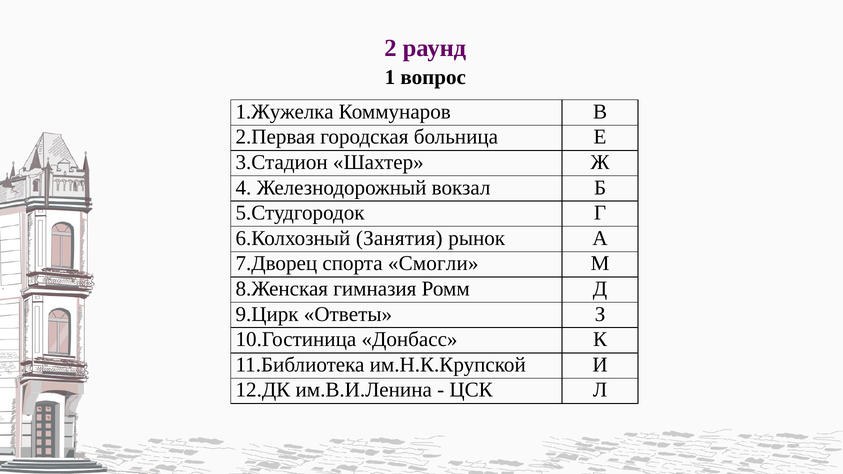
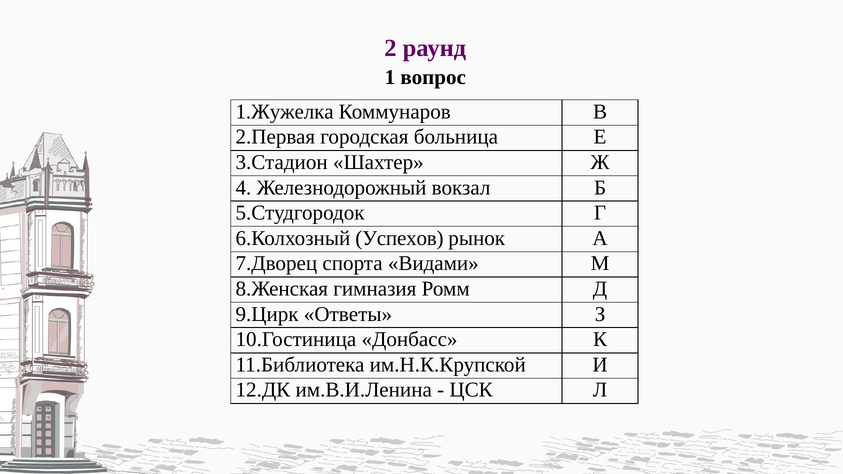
Занятия: Занятия -> Успехов
Смогли: Смогли -> Видами
